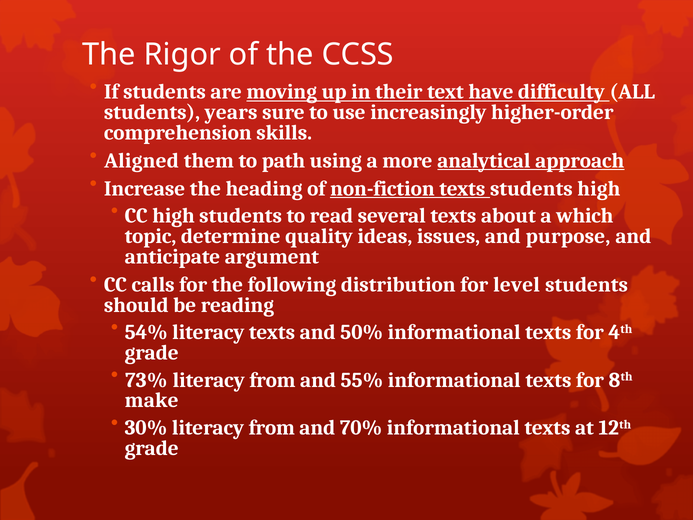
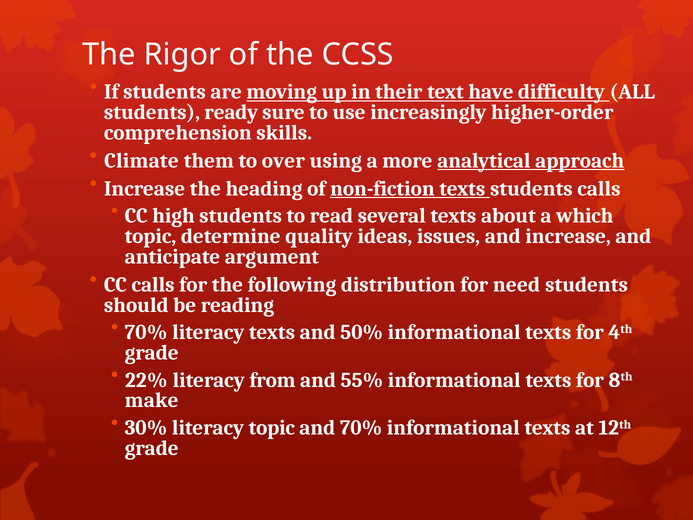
years: years -> ready
Aligned: Aligned -> Climate
path: path -> over
students high: high -> calls
and purpose: purpose -> increase
level: level -> need
54% at (146, 332): 54% -> 70%
73%: 73% -> 22%
30% literacy from: from -> topic
